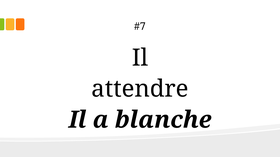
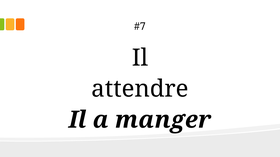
blanche: blanche -> manger
